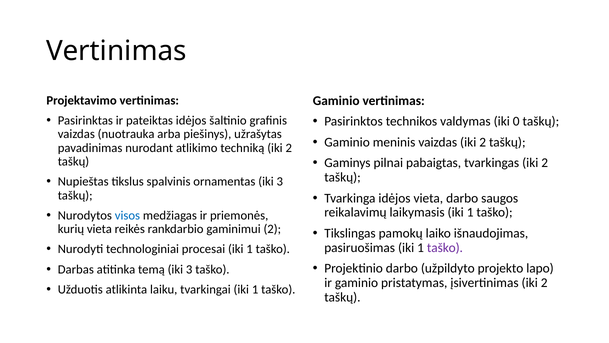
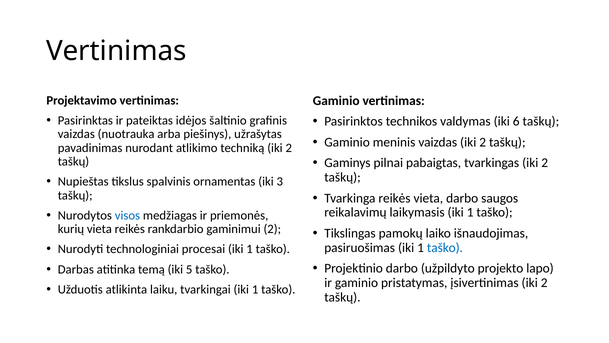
0: 0 -> 6
Tvarkinga idėjos: idėjos -> reikės
taško at (445, 247) colour: purple -> blue
temą iki 3: 3 -> 5
